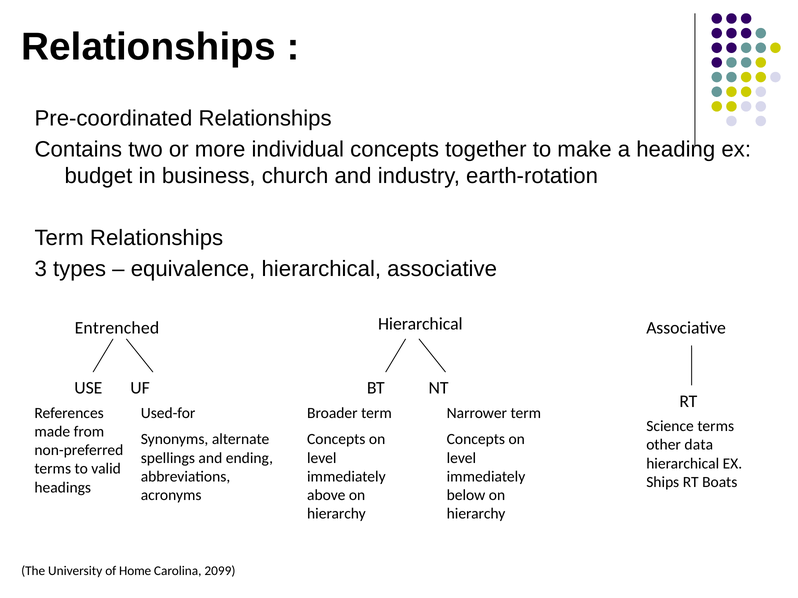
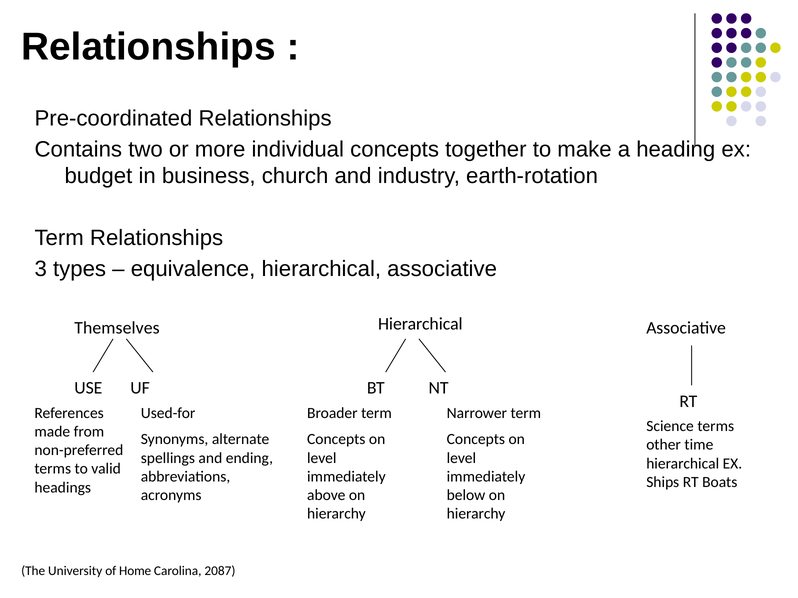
Entrenched: Entrenched -> Themselves
data: data -> time
2099: 2099 -> 2087
